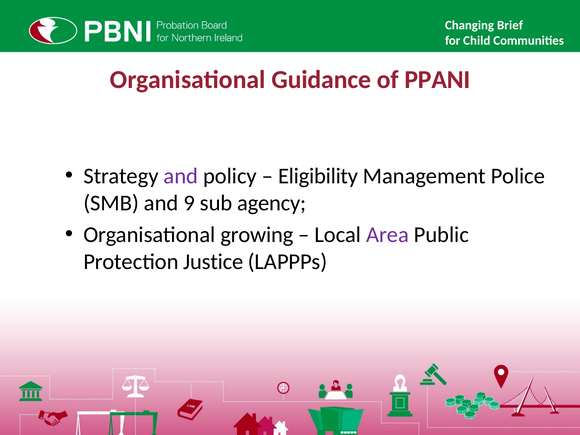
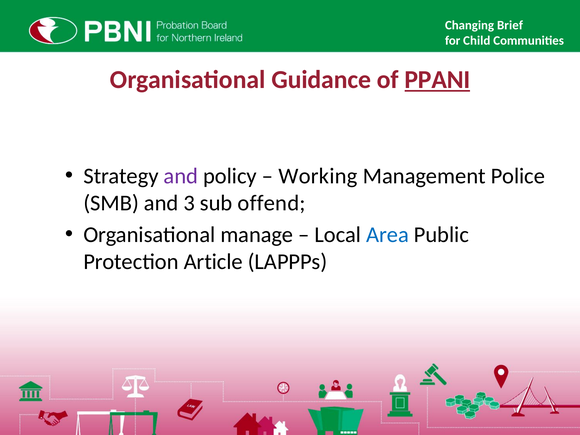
PPANI underline: none -> present
Eligibility: Eligibility -> Working
9: 9 -> 3
agency: agency -> offend
growing: growing -> manage
Area colour: purple -> blue
Justice: Justice -> Article
